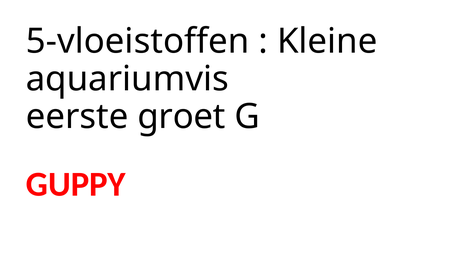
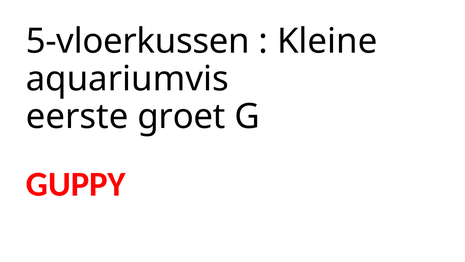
5-vloeistoffen: 5-vloeistoffen -> 5-vloerkussen
